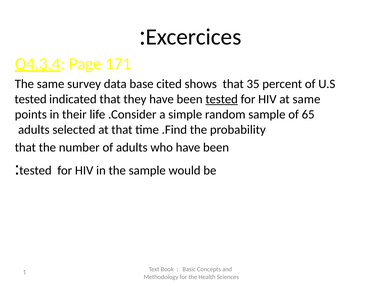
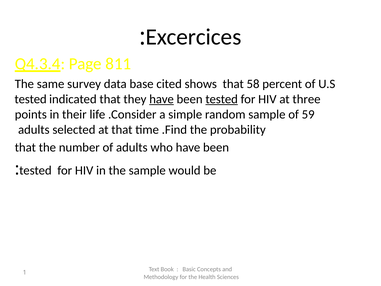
171: 171 -> 811
35: 35 -> 58
have at (162, 99) underline: none -> present
at same: same -> three
65: 65 -> 59
